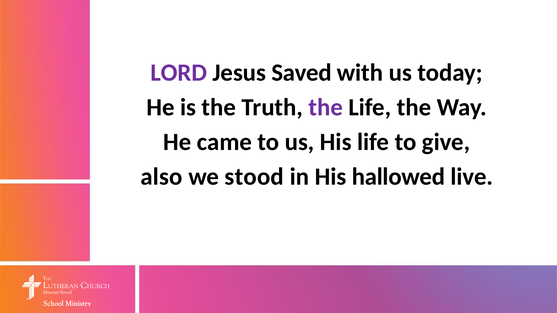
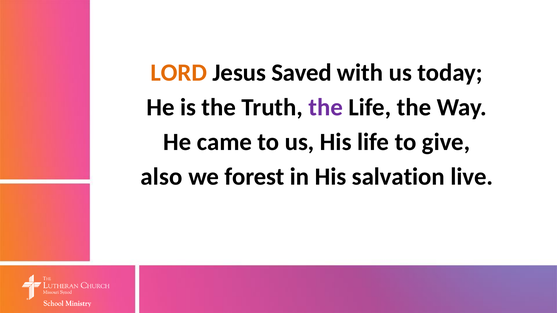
LORD colour: purple -> orange
stood: stood -> forest
hallowed: hallowed -> salvation
